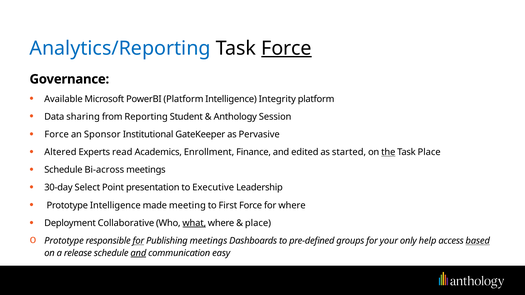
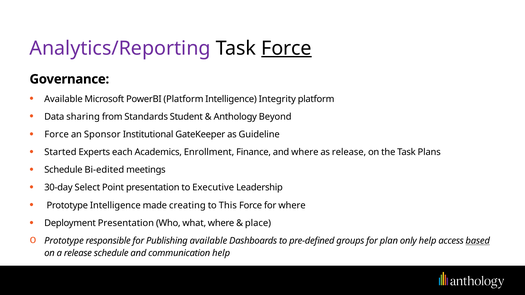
Analytics/Reporting colour: blue -> purple
Reporting: Reporting -> Standards
Session: Session -> Beyond
Pervasive: Pervasive -> Guideline
Altered: Altered -> Started
read: read -> each
and edited: edited -> where
as started: started -> release
the underline: present -> none
Task Place: Place -> Plans
Bi-across: Bi-across -> Bi-edited
meeting: meeting -> creating
First: First -> This
Deployment Collaborative: Collaborative -> Presentation
what underline: present -> none
for at (138, 241) underline: present -> none
Publishing meetings: meetings -> available
your: your -> plan
and at (138, 253) underline: present -> none
communication easy: easy -> help
